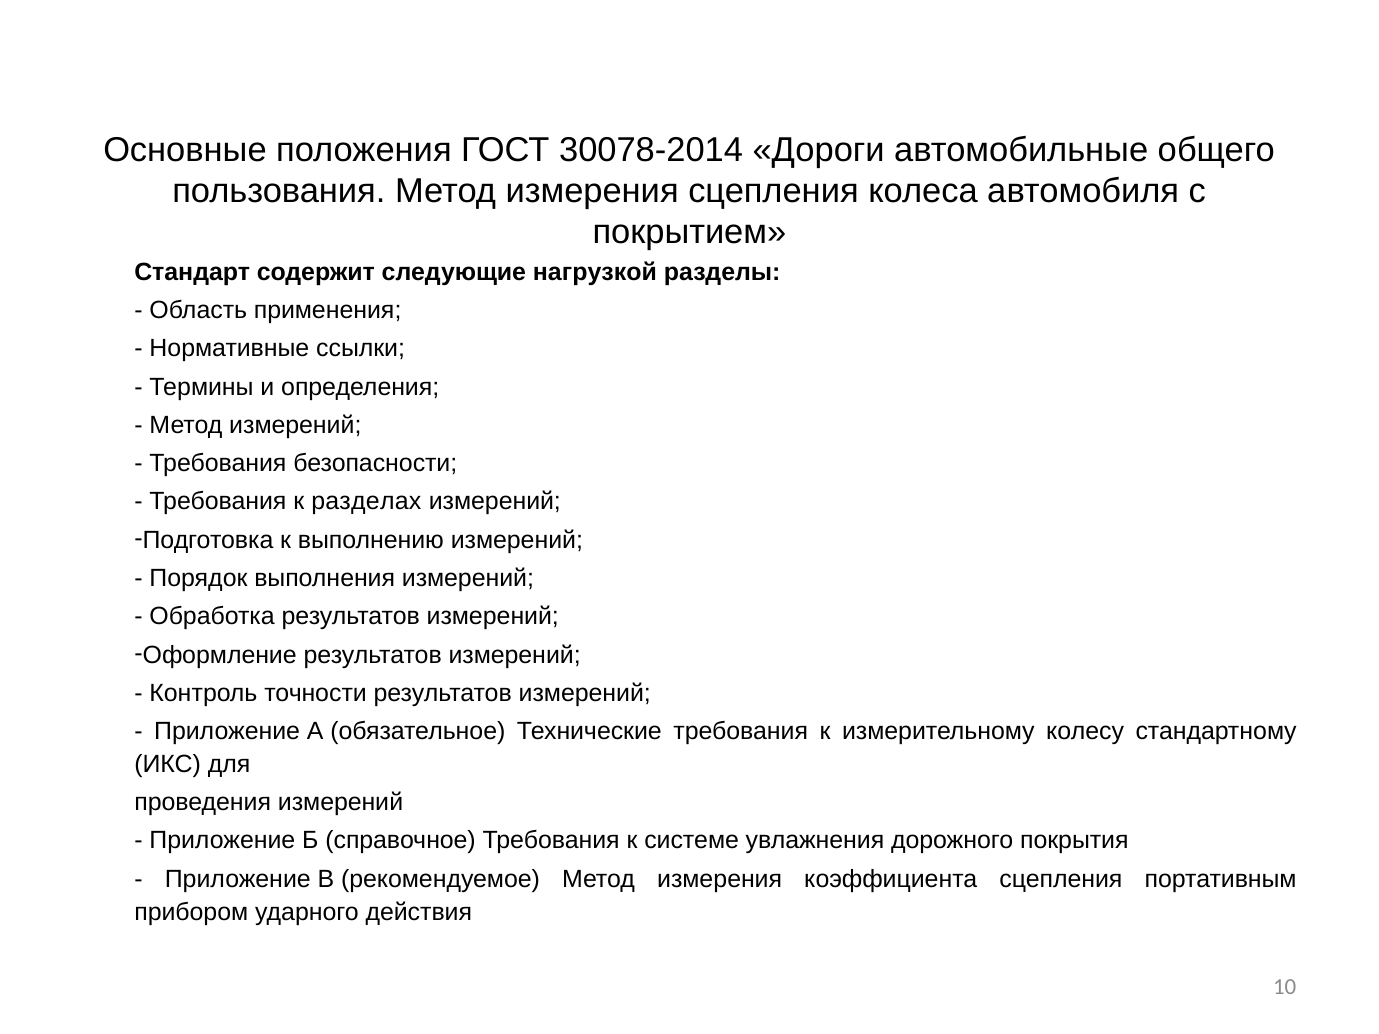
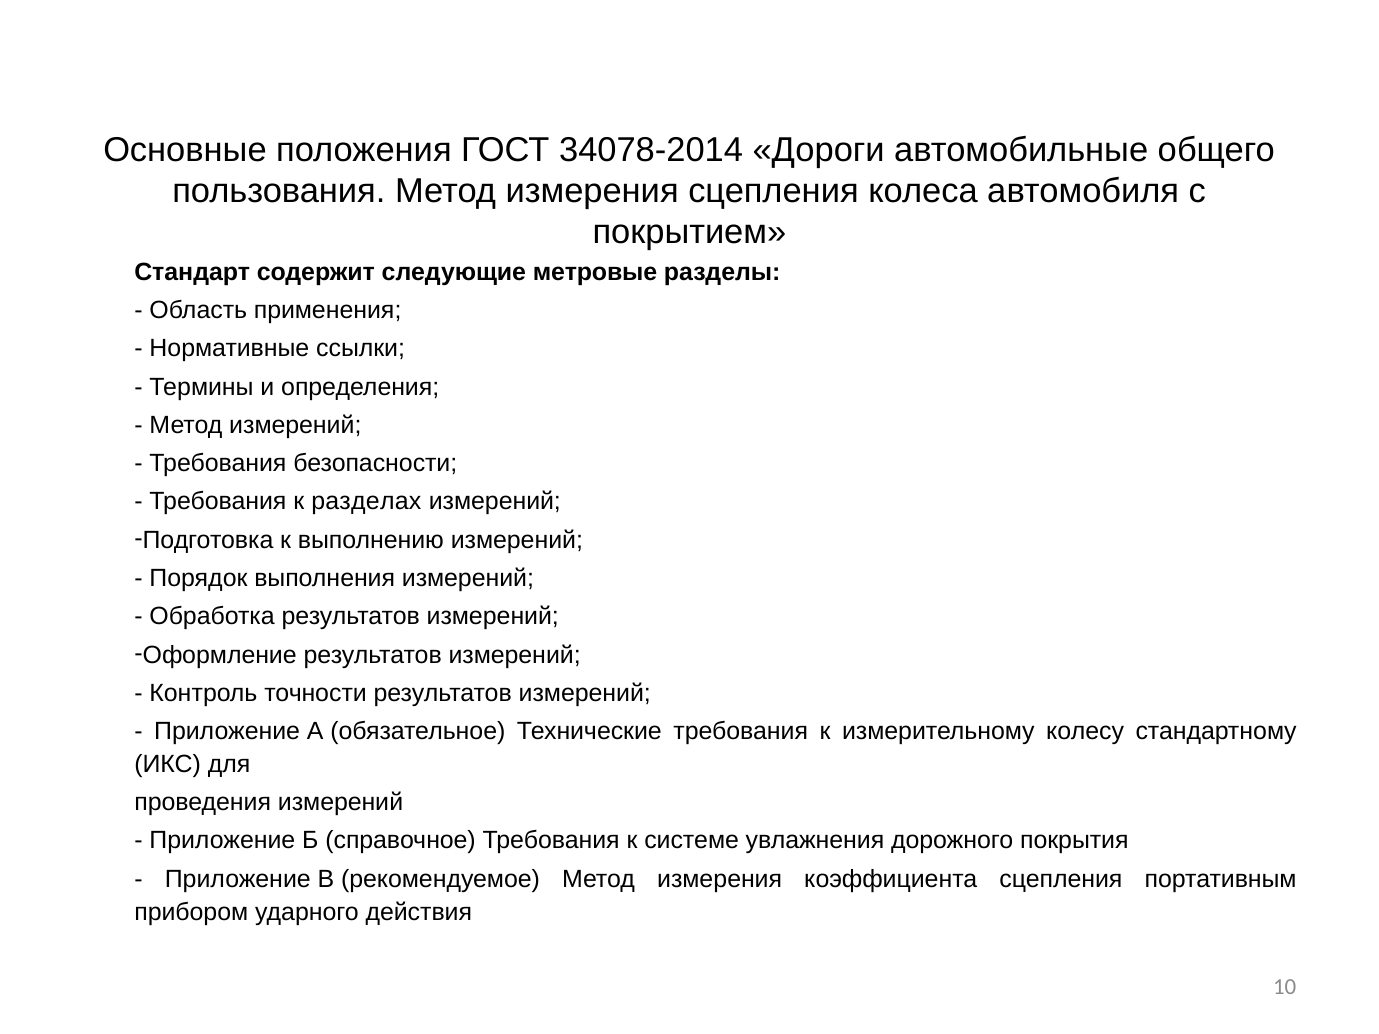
30078-2014: 30078-2014 -> 34078-2014
нагрузкой: нагрузкой -> метровые
